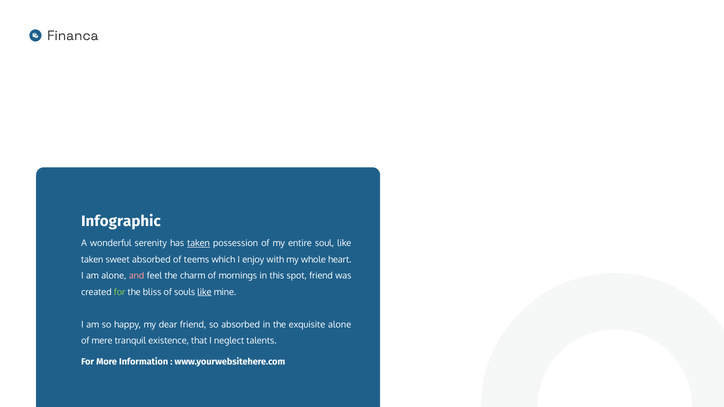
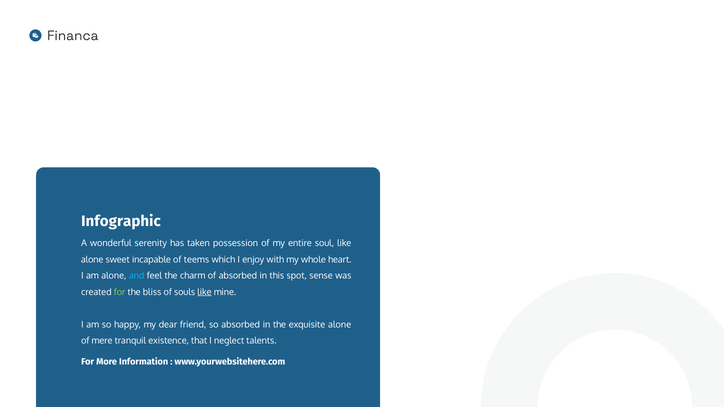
taken at (199, 243) underline: present -> none
taken at (92, 260): taken -> alone
sweet absorbed: absorbed -> incapable
and colour: pink -> light blue
of mornings: mornings -> absorbed
spot friend: friend -> sense
